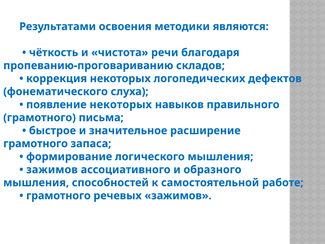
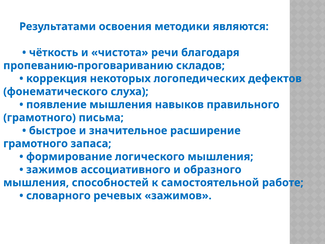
появление некоторых: некоторых -> мышления
грамотного at (58, 196): грамотного -> словарного
